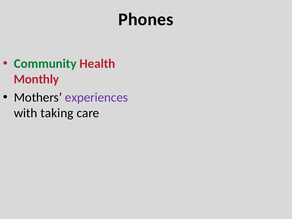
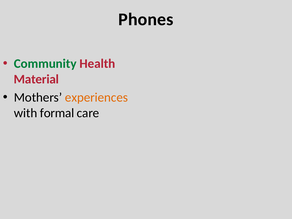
Monthly: Monthly -> Material
experiences colour: purple -> orange
taking: taking -> formal
